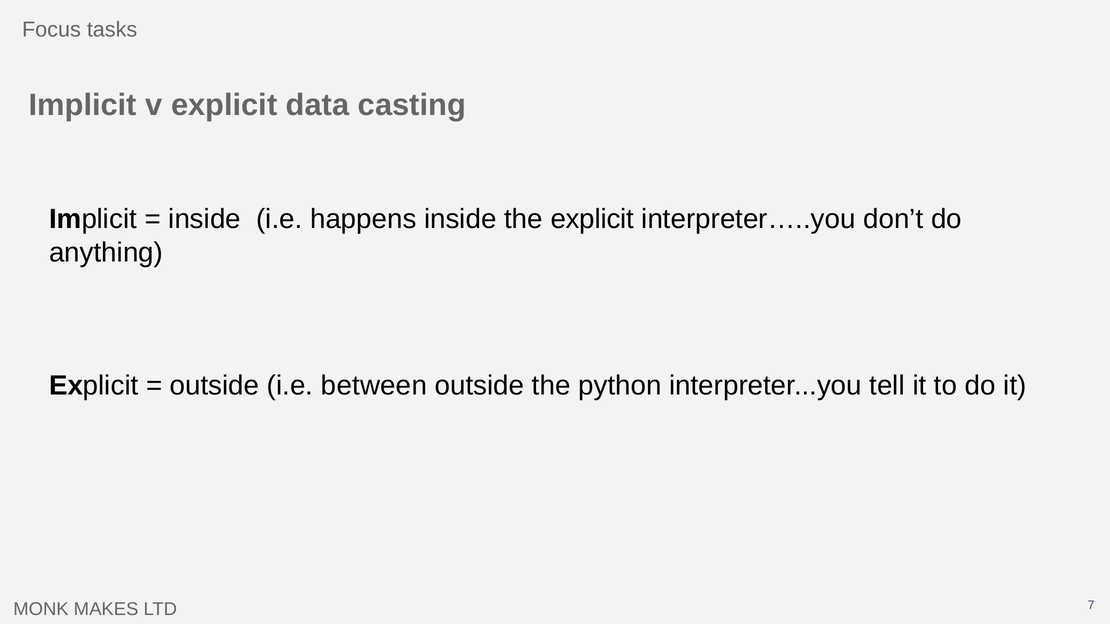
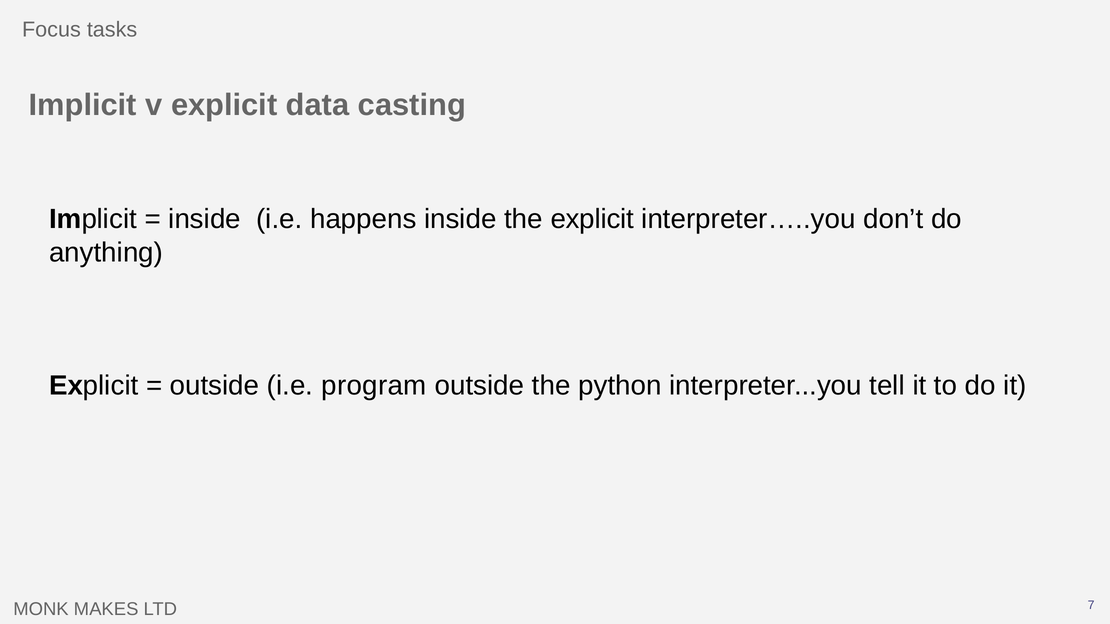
between: between -> program
